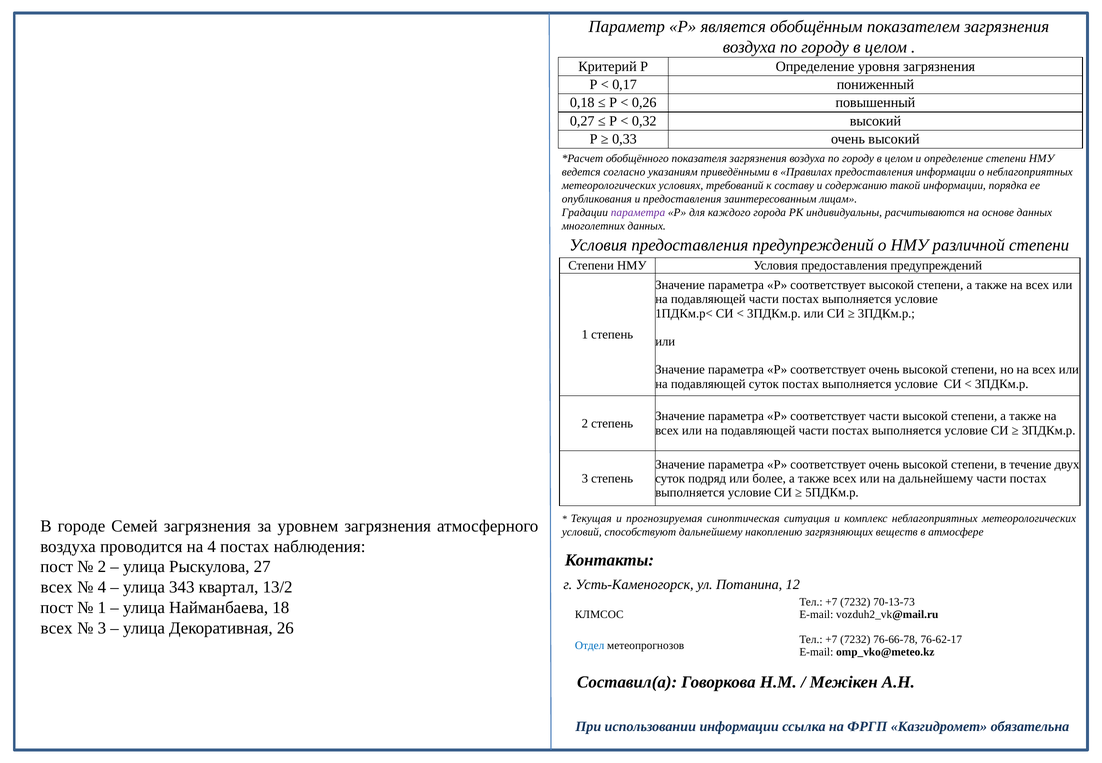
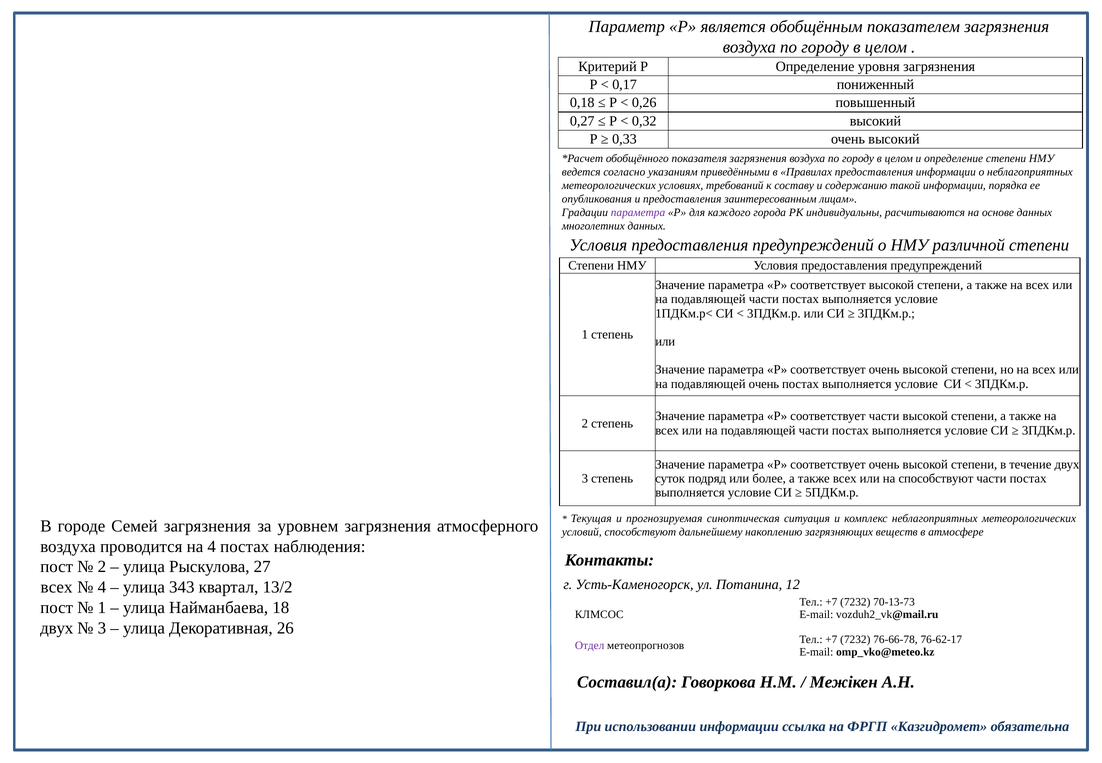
подавляющей суток: суток -> очень
на дальнейшему: дальнейшему -> способствуют
всех at (57, 628): всех -> двух
Отдел colour: blue -> purple
